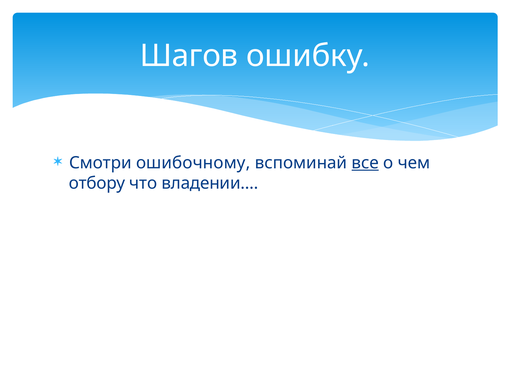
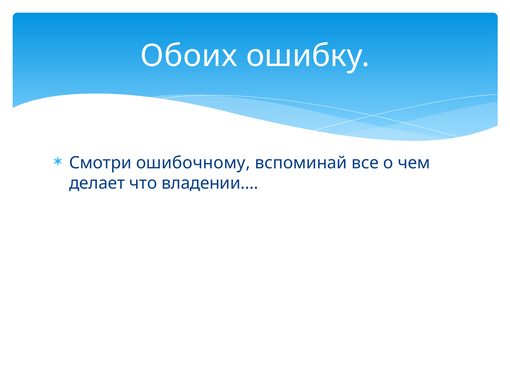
Шагов: Шагов -> Обоих
все underline: present -> none
отбору: отбору -> делает
